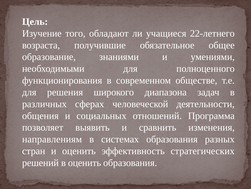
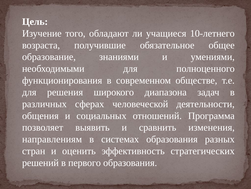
22-летнего: 22-летнего -> 10-летнего
в оценить: оценить -> первого
